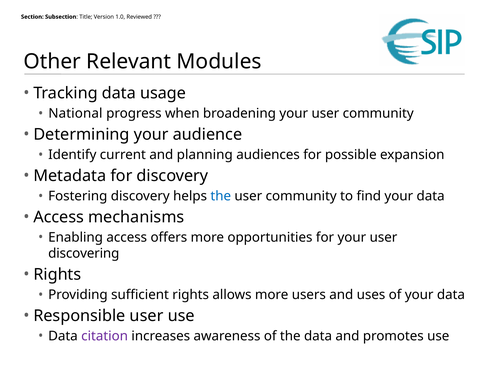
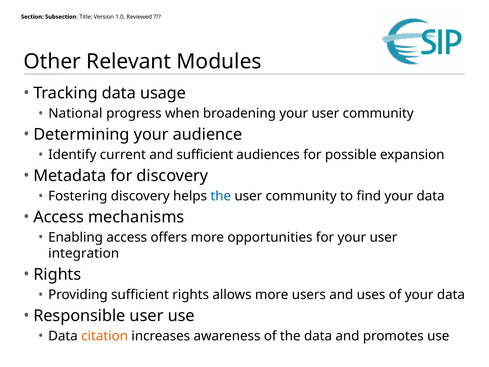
and planning: planning -> sufficient
discovering: discovering -> integration
citation colour: purple -> orange
